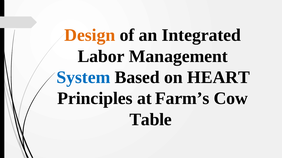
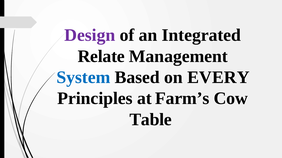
Design colour: orange -> purple
Labor: Labor -> Relate
HEART: HEART -> EVERY
